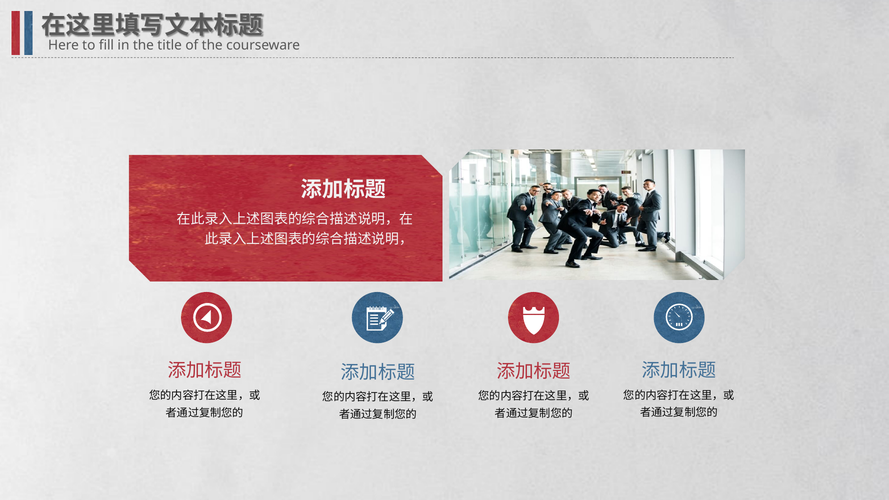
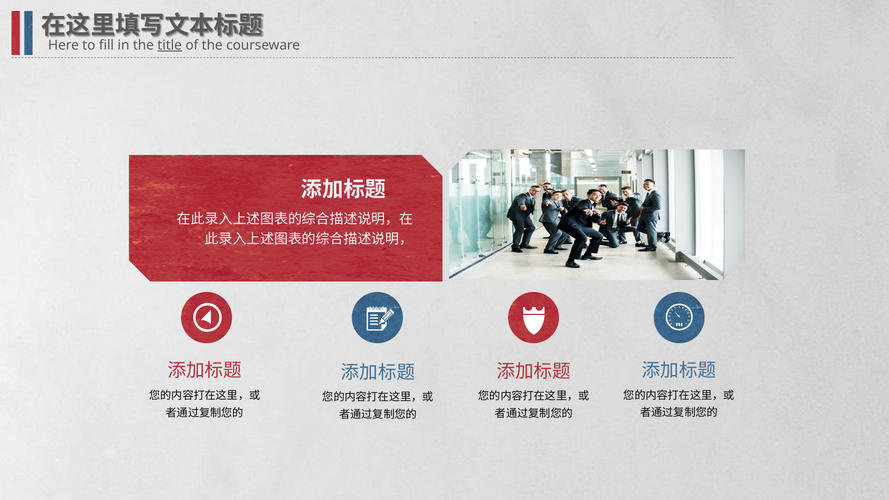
title underline: none -> present
